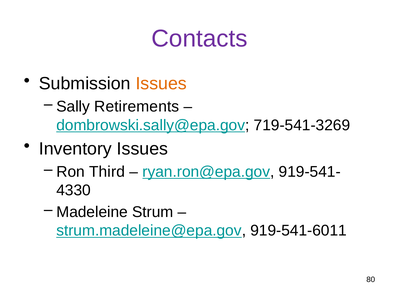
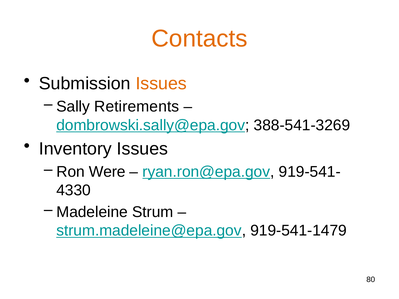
Contacts colour: purple -> orange
719-541-3269: 719-541-3269 -> 388-541-3269
Third: Third -> Were
919-541-6011: 919-541-6011 -> 919-541-1479
